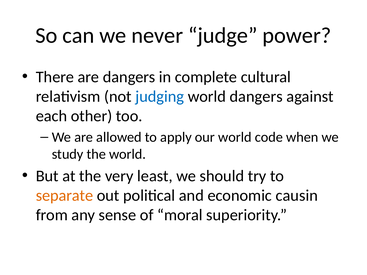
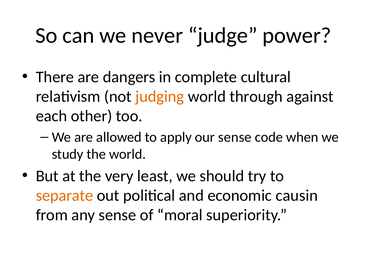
judging colour: blue -> orange
world dangers: dangers -> through
our world: world -> sense
